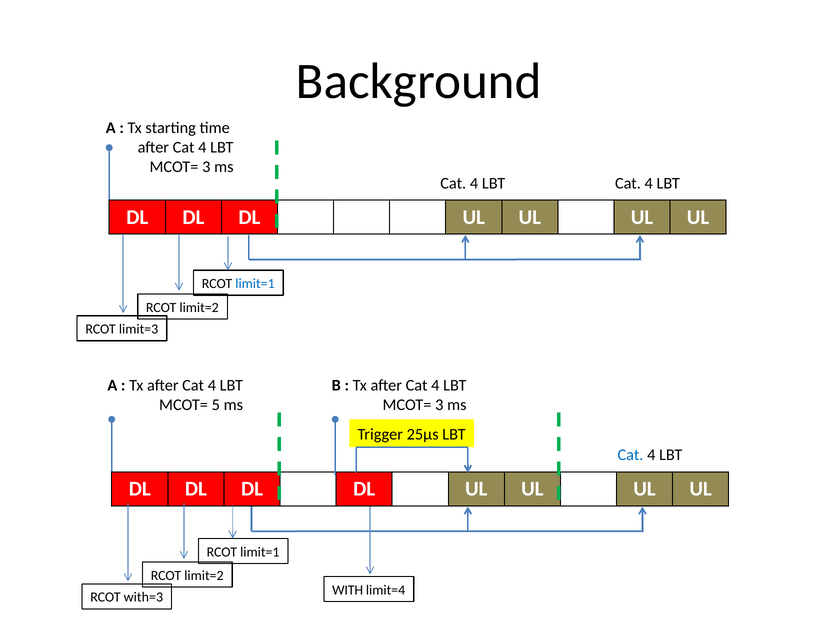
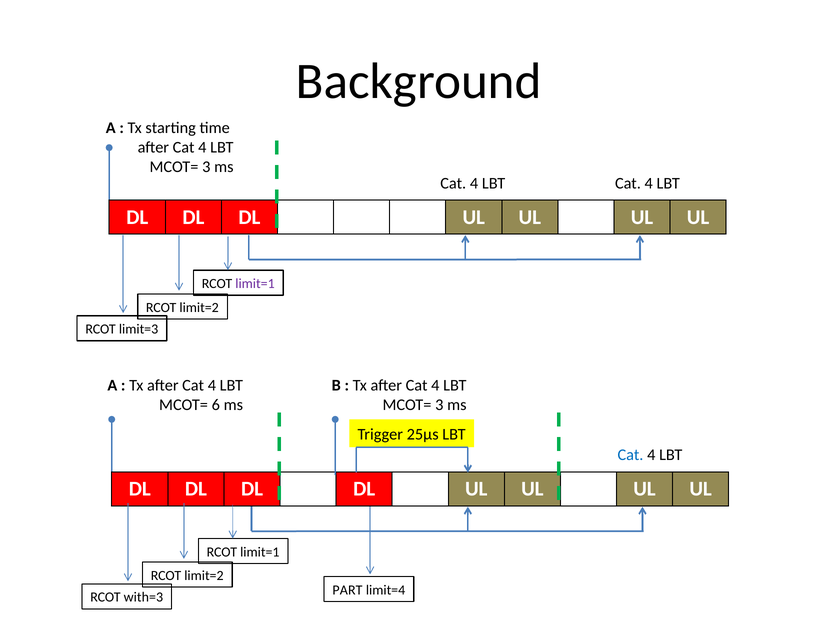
limit=1 at (255, 284) colour: blue -> purple
5: 5 -> 6
WITH: WITH -> PART
